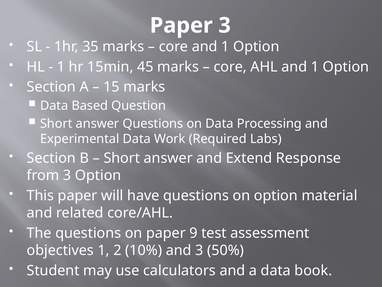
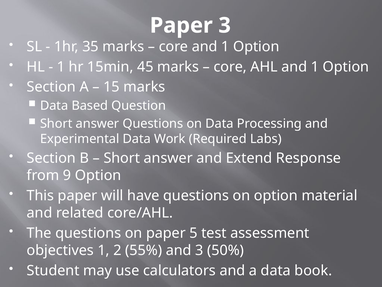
from 3: 3 -> 9
9: 9 -> 5
10%: 10% -> 55%
